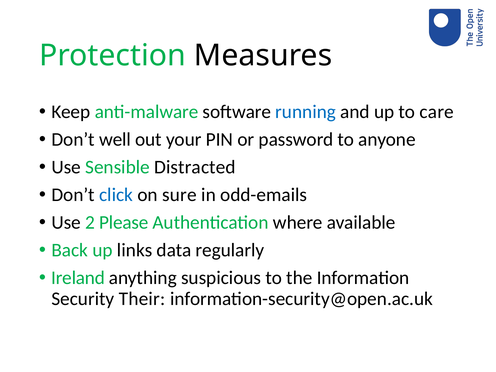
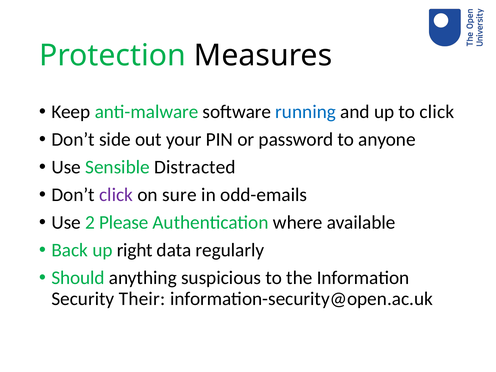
to care: care -> click
well: well -> side
click at (116, 195) colour: blue -> purple
links: links -> right
Ireland: Ireland -> Should
